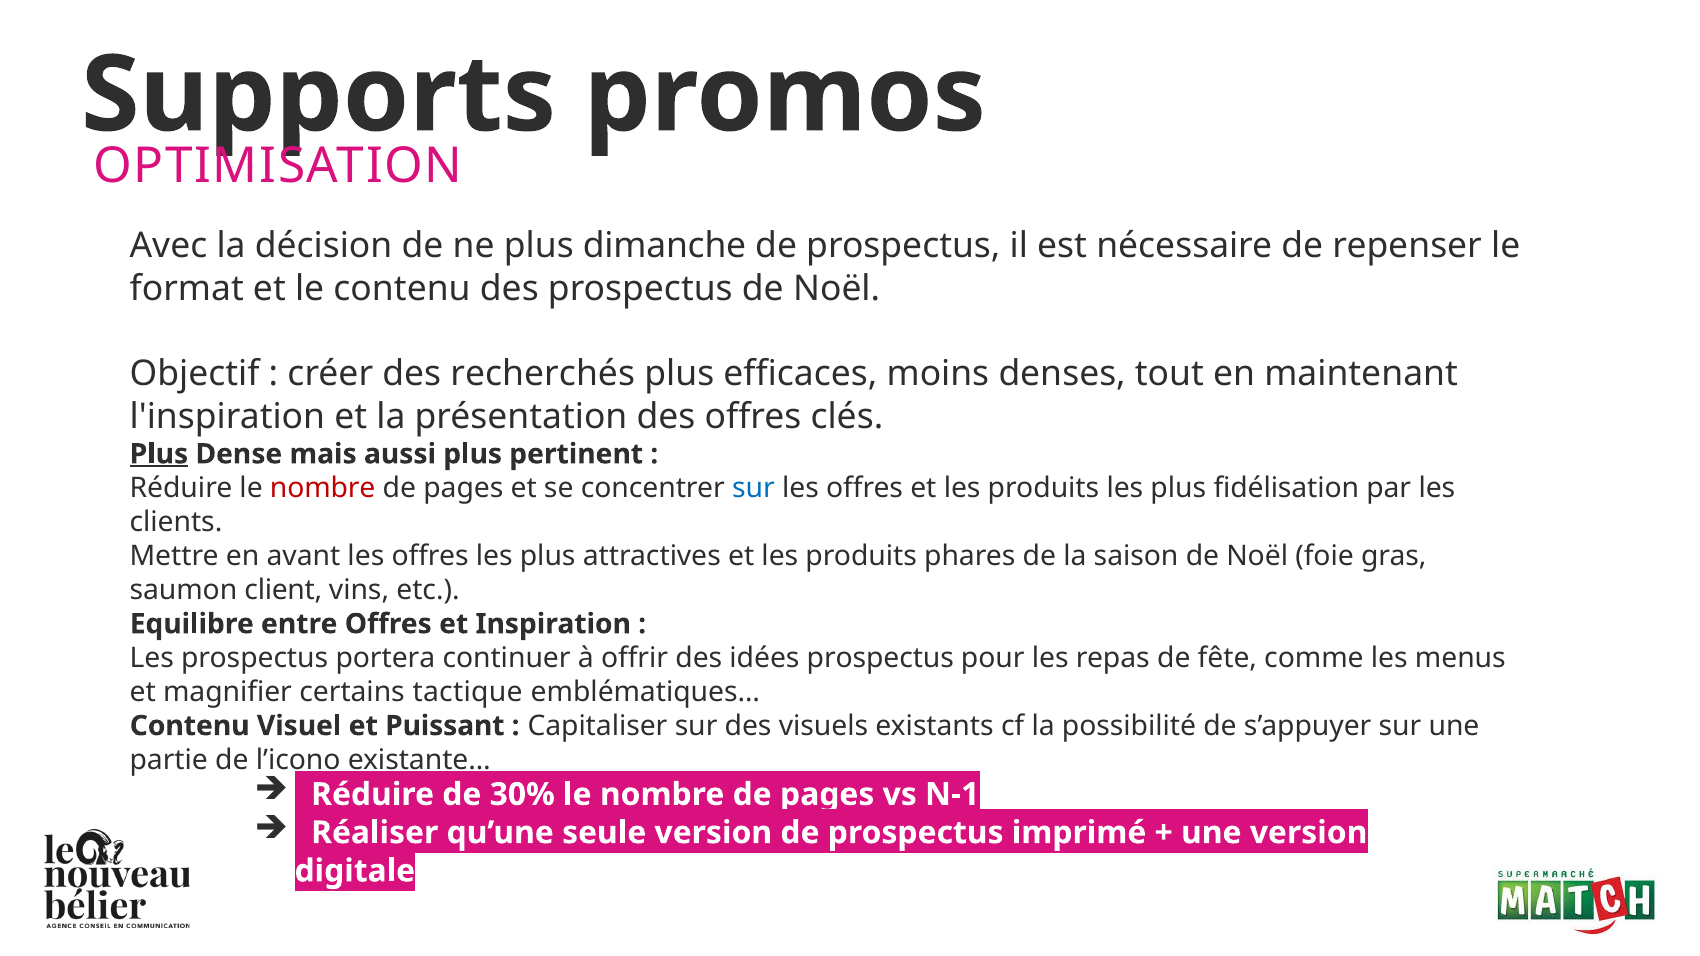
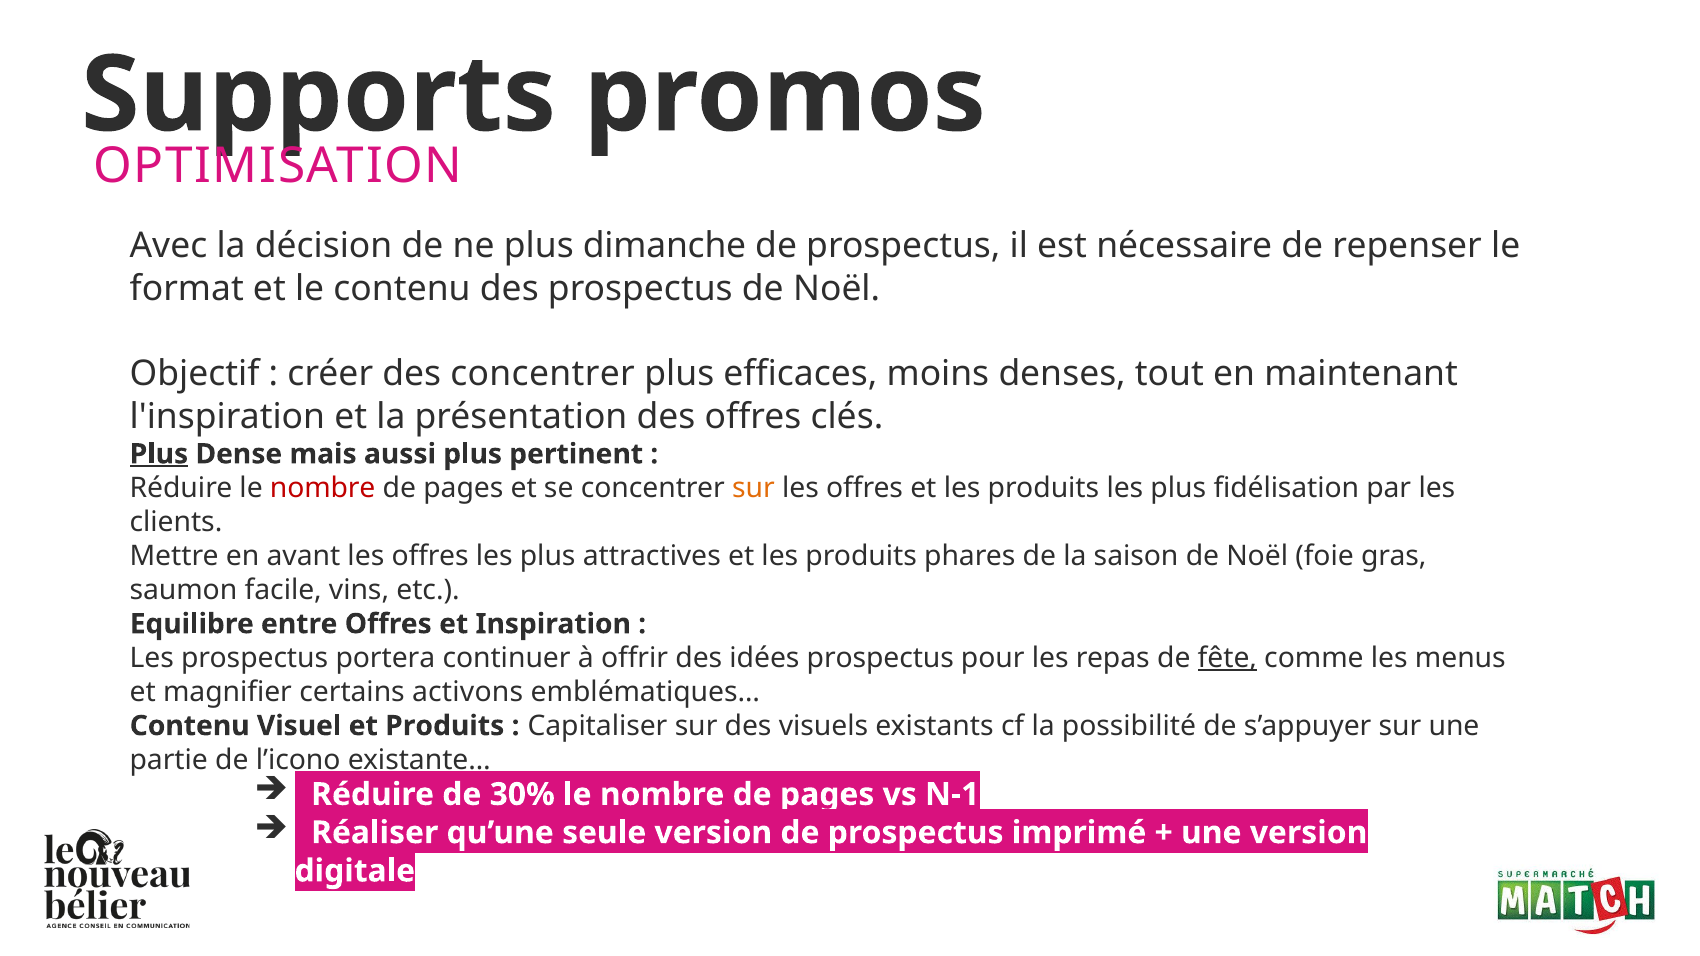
des recherchés: recherchés -> concentrer
sur at (753, 488) colour: blue -> orange
client: client -> facile
fête underline: none -> present
tactique: tactique -> activons
et Puissant: Puissant -> Produits
